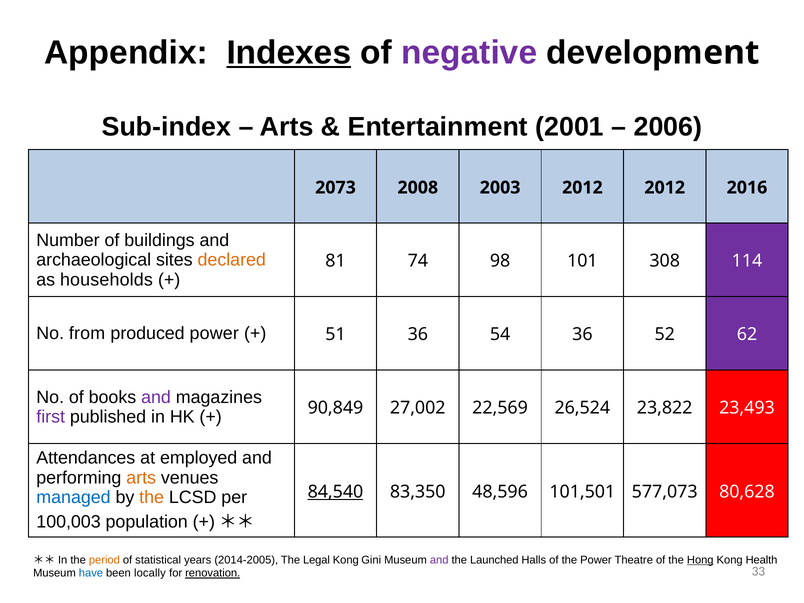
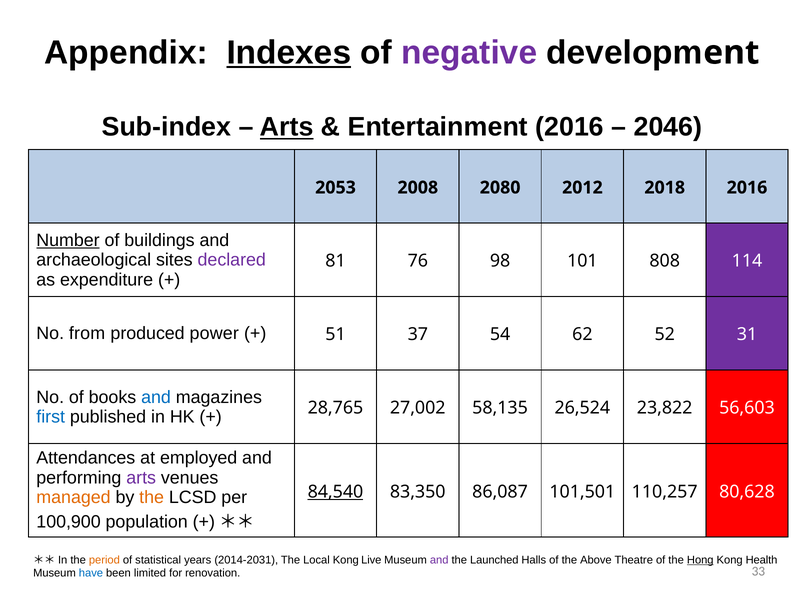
Arts at (287, 127) underline: none -> present
Entertainment 2001: 2001 -> 2016
2006: 2006 -> 2046
2073: 2073 -> 2053
2003: 2003 -> 2080
2012 2012: 2012 -> 2018
Number underline: none -> present
declared colour: orange -> purple
74: 74 -> 76
308: 308 -> 808
households: households -> expenditure
51 36: 36 -> 37
54 36: 36 -> 62
62: 62 -> 31
and at (156, 397) colour: purple -> blue
first colour: purple -> blue
90,849: 90,849 -> 28,765
22,569: 22,569 -> 58,135
23,493: 23,493 -> 56,603
arts at (141, 478) colour: orange -> purple
48,596: 48,596 -> 86,087
577,073: 577,073 -> 110,257
managed colour: blue -> orange
100,003: 100,003 -> 100,900
2014-2005: 2014-2005 -> 2014-2031
Legal: Legal -> Local
Gini: Gini -> Live
the Power: Power -> Above
locally: locally -> limited
renovation underline: present -> none
